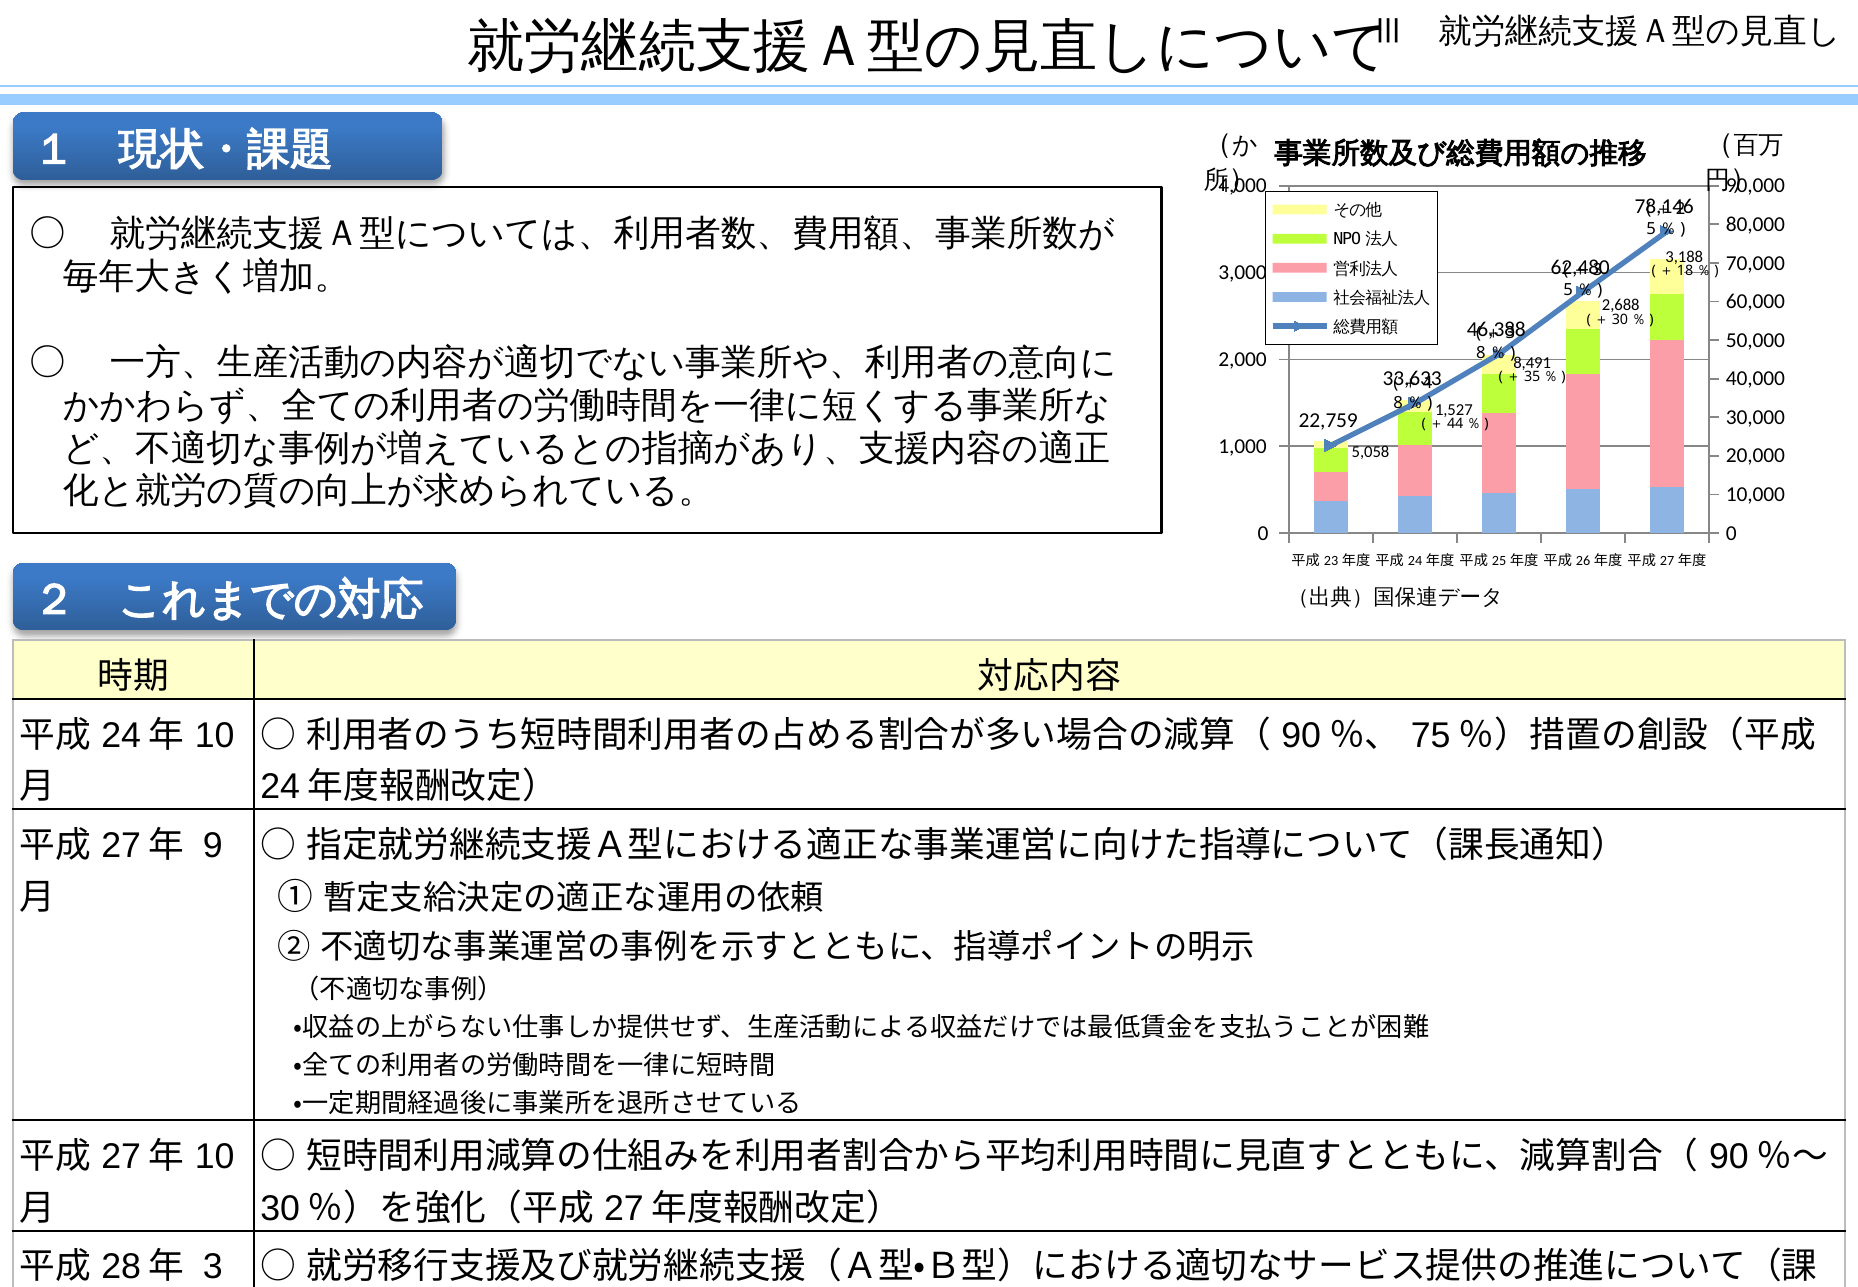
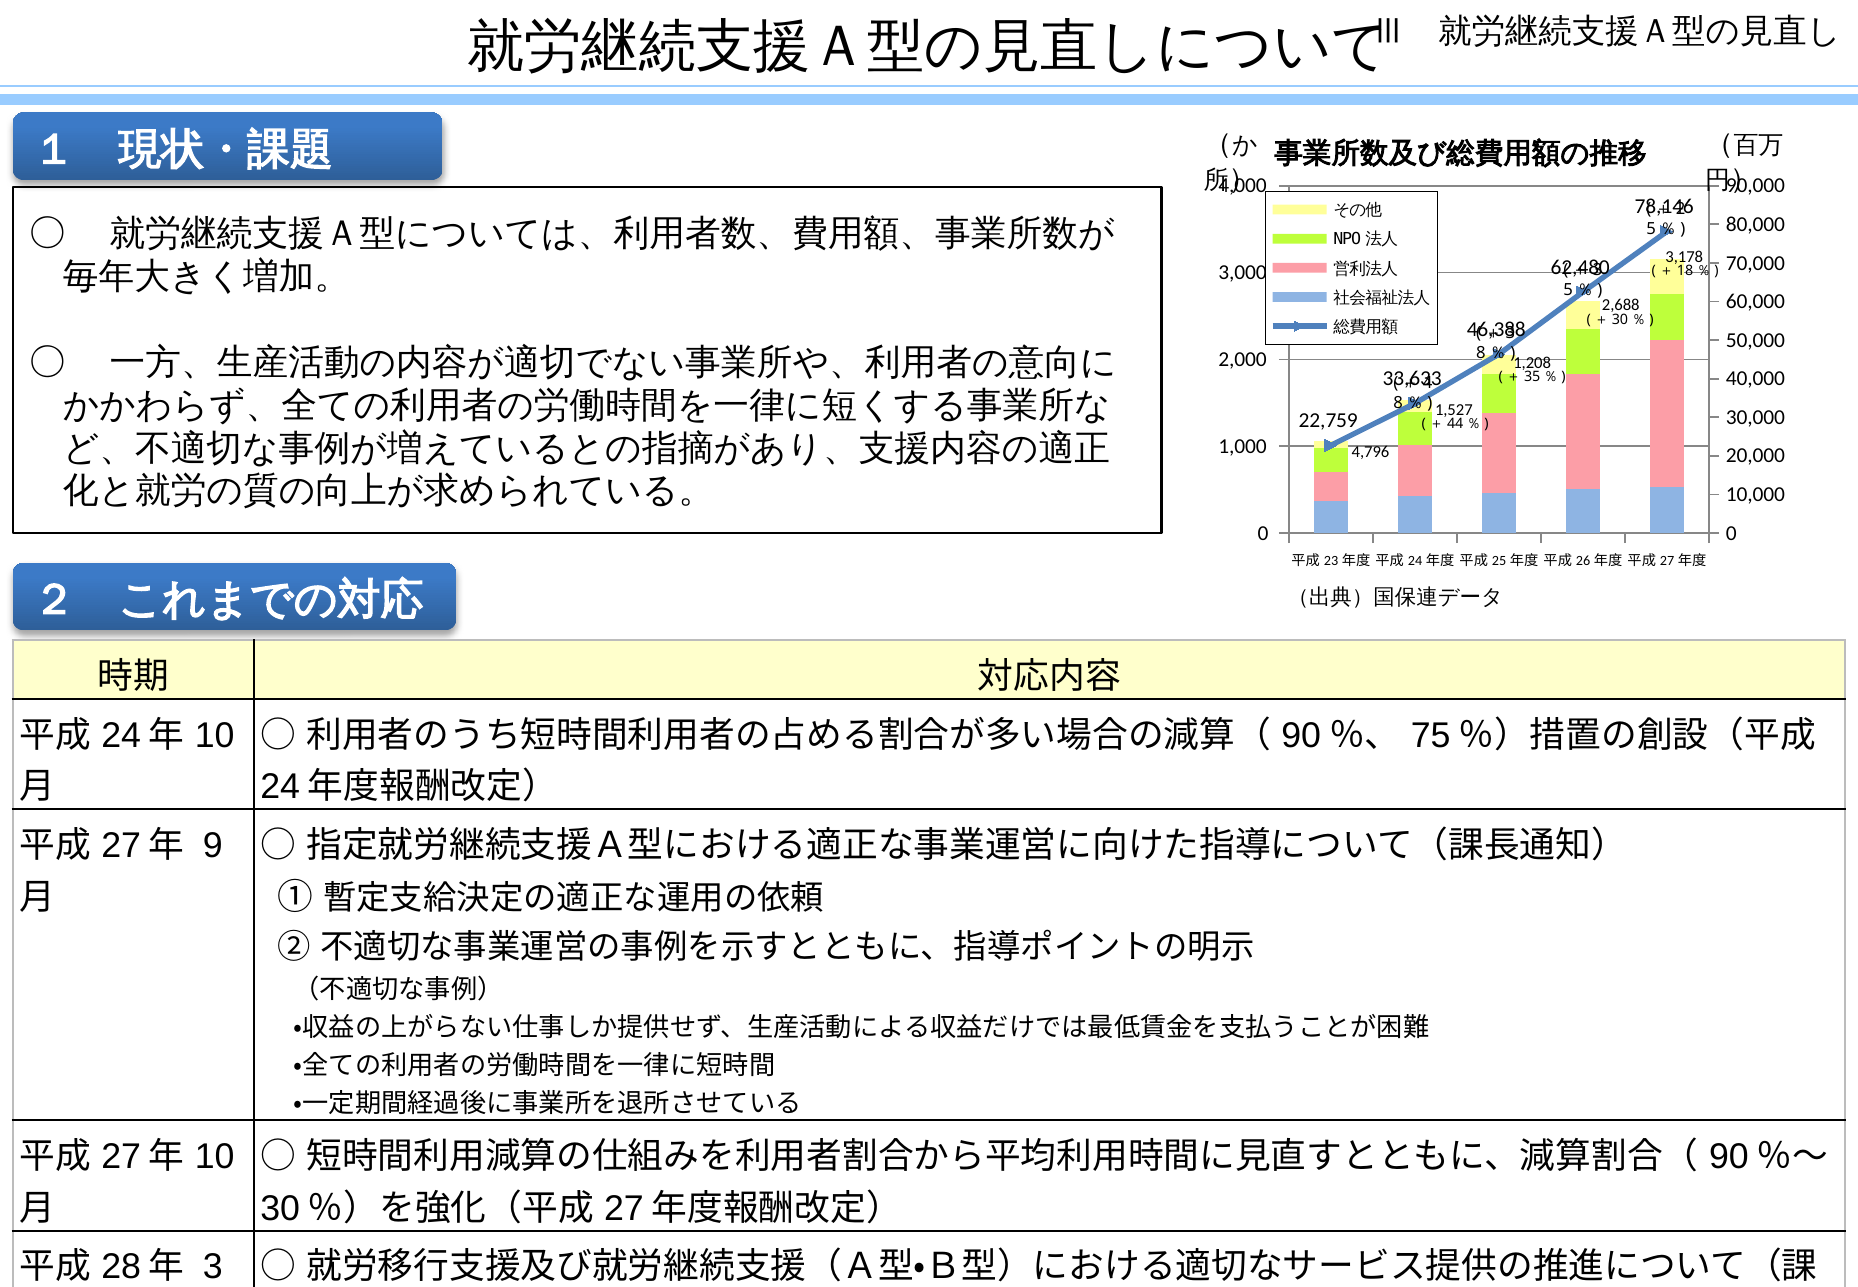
3,188: 3,188 -> 3,178
8,491: 8,491 -> 1,208
5,058: 5,058 -> 4,796
